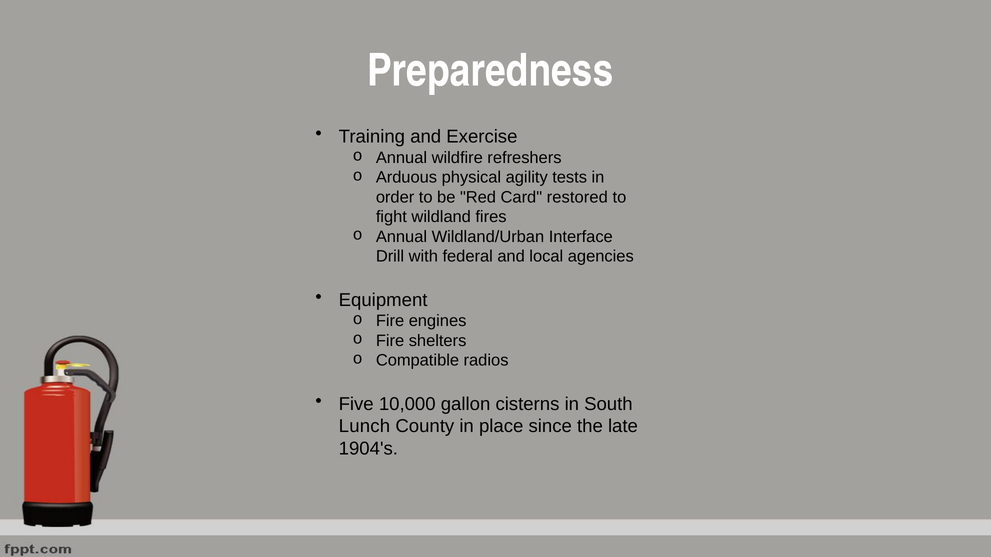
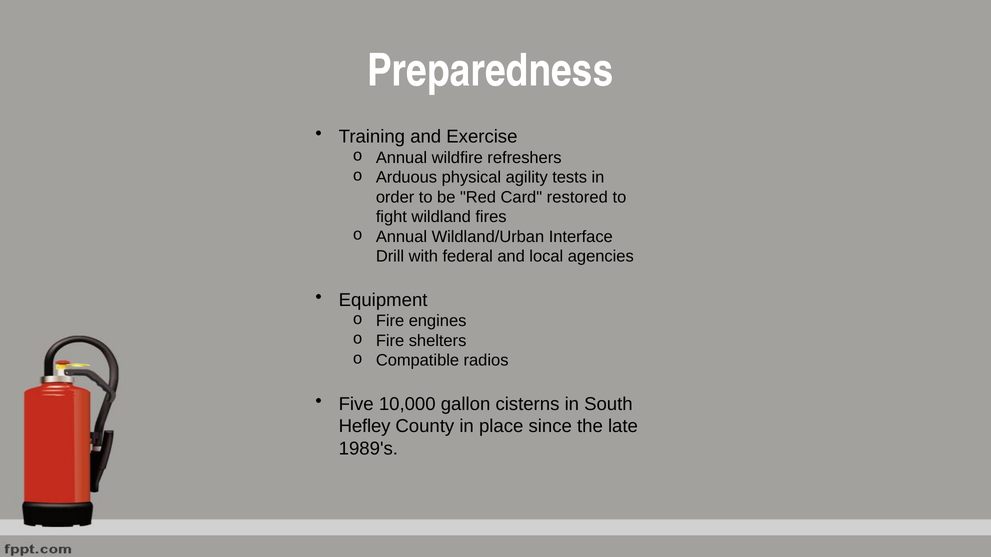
Lunch: Lunch -> Hefley
1904's: 1904's -> 1989's
